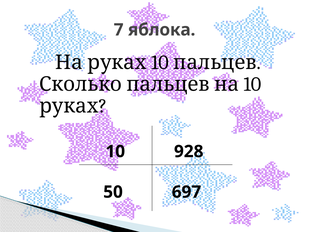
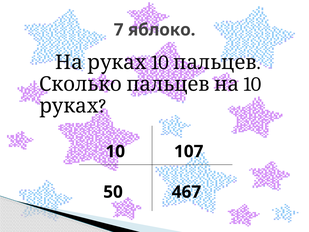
яблока: яблока -> яблоко
928: 928 -> 107
697: 697 -> 467
